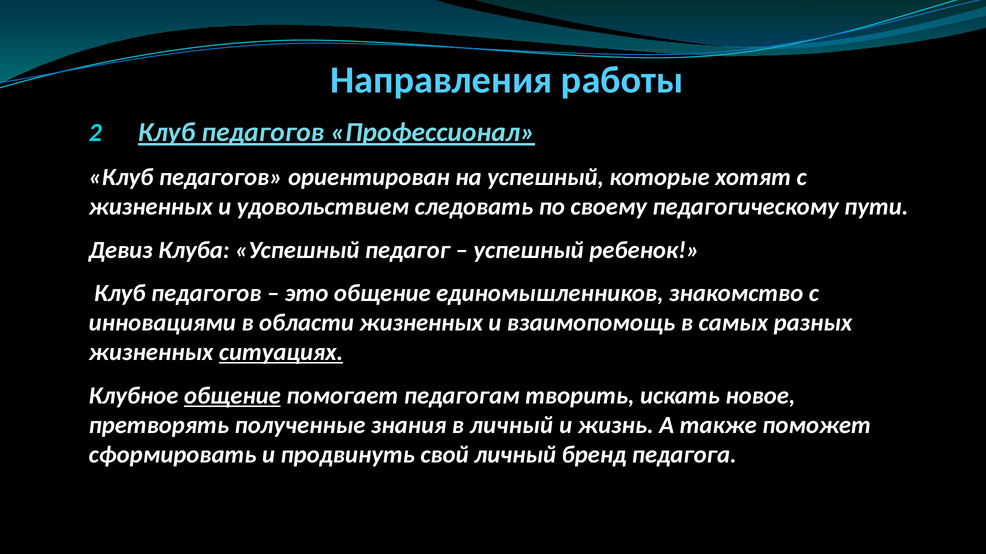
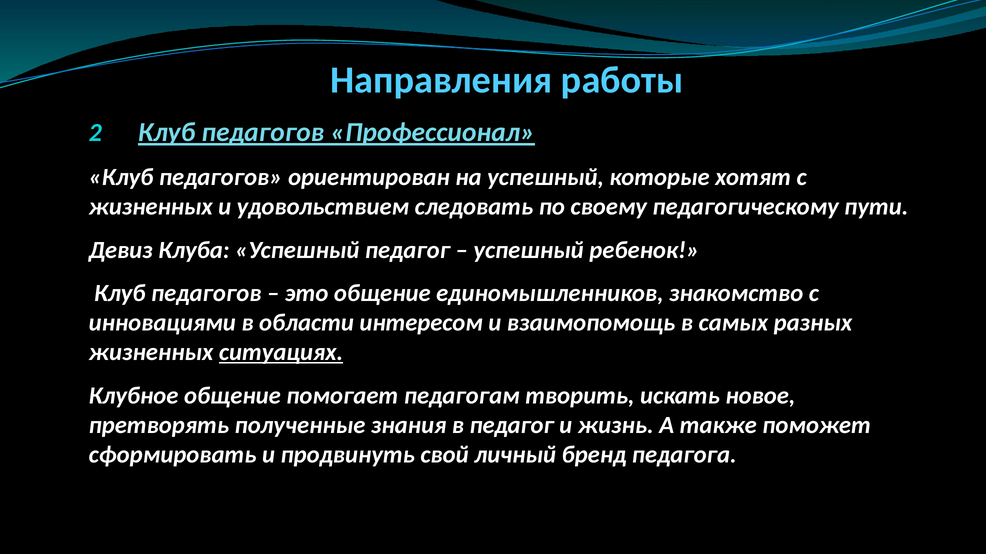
области жизненных: жизненных -> интересом
общение at (232, 396) underline: present -> none
в личный: личный -> педагог
